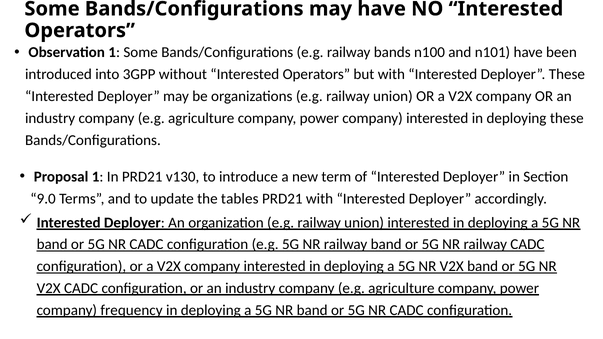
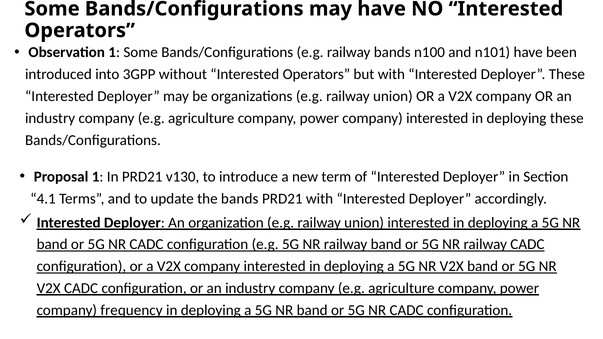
9.0: 9.0 -> 4.1
the tables: tables -> bands
